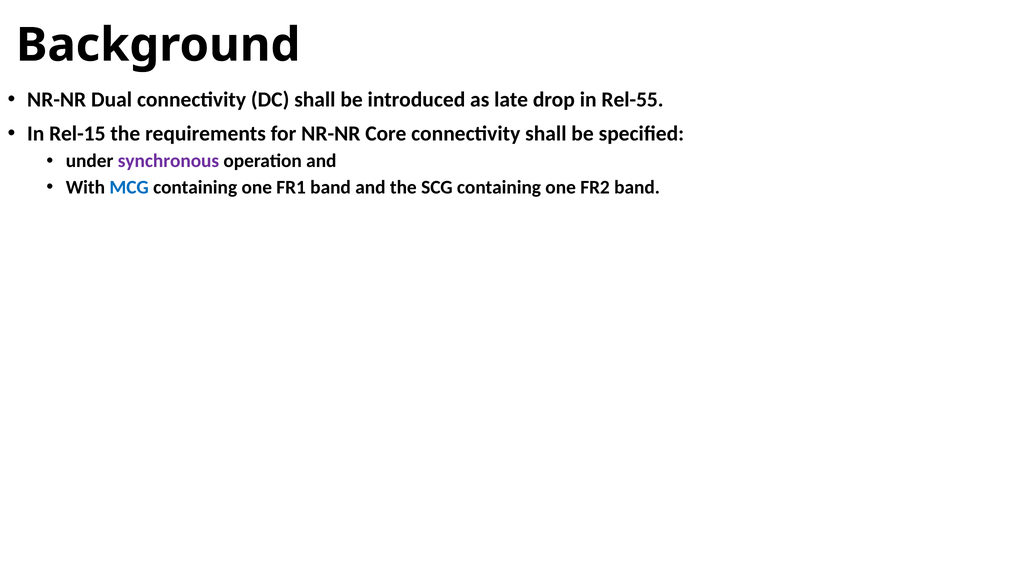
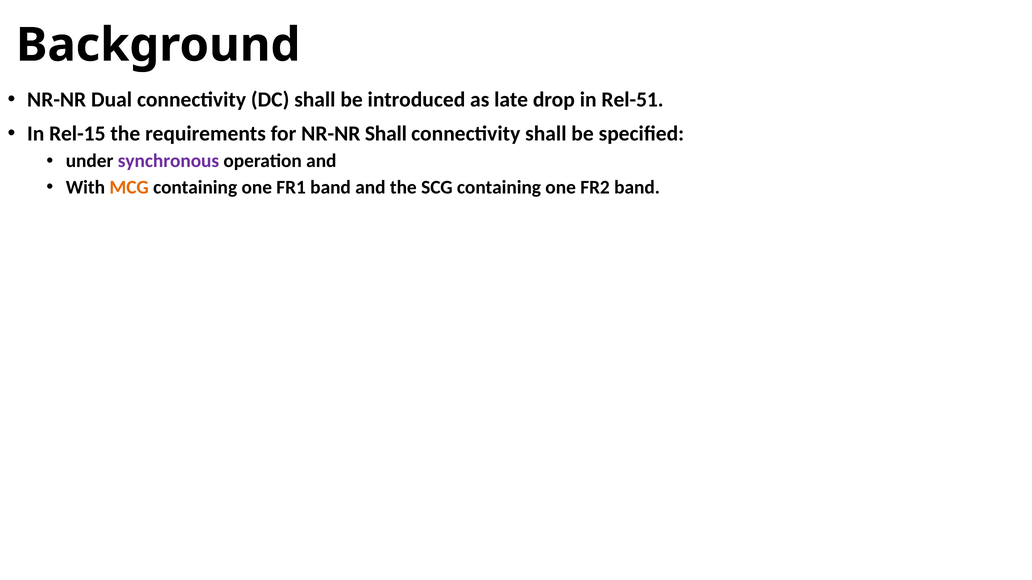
Rel-55: Rel-55 -> Rel-51
NR-NR Core: Core -> Shall
MCG colour: blue -> orange
